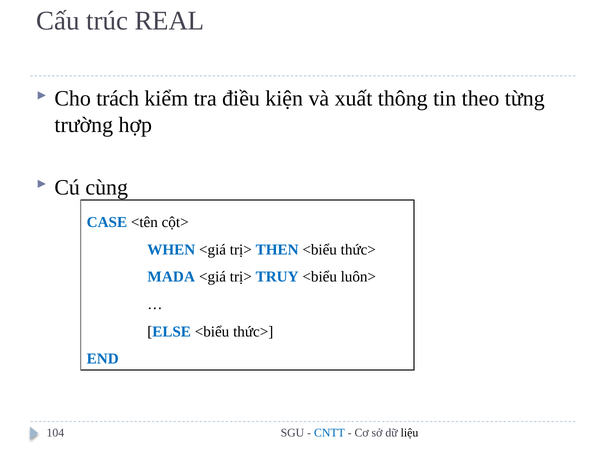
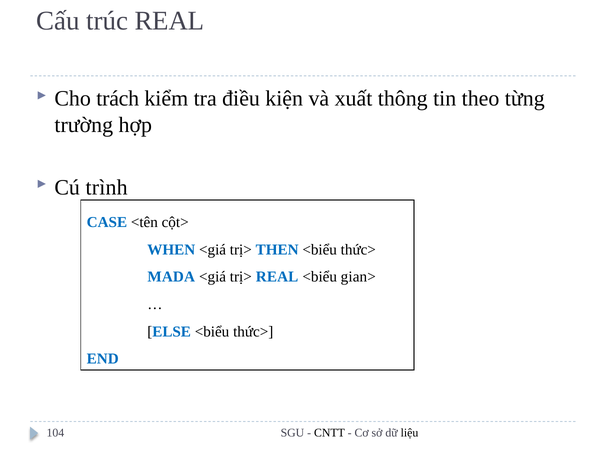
cùng: cùng -> trình
trị> TRUY: TRUY -> REAL
luôn>: luôn> -> gian>
CNTT colour: blue -> black
